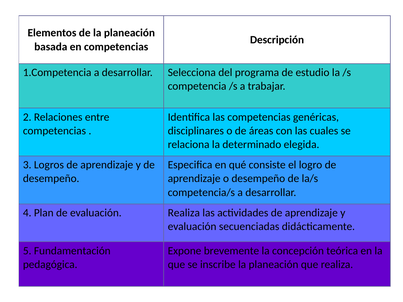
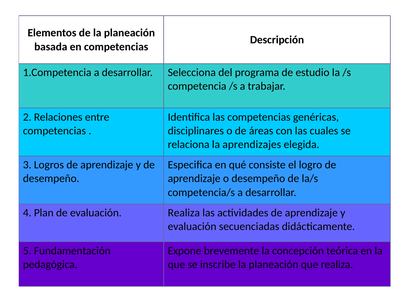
determinado: determinado -> aprendizajes
